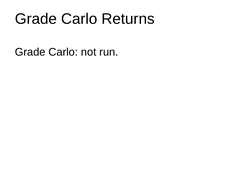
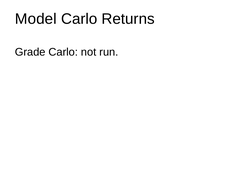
Grade at (36, 19): Grade -> Model
